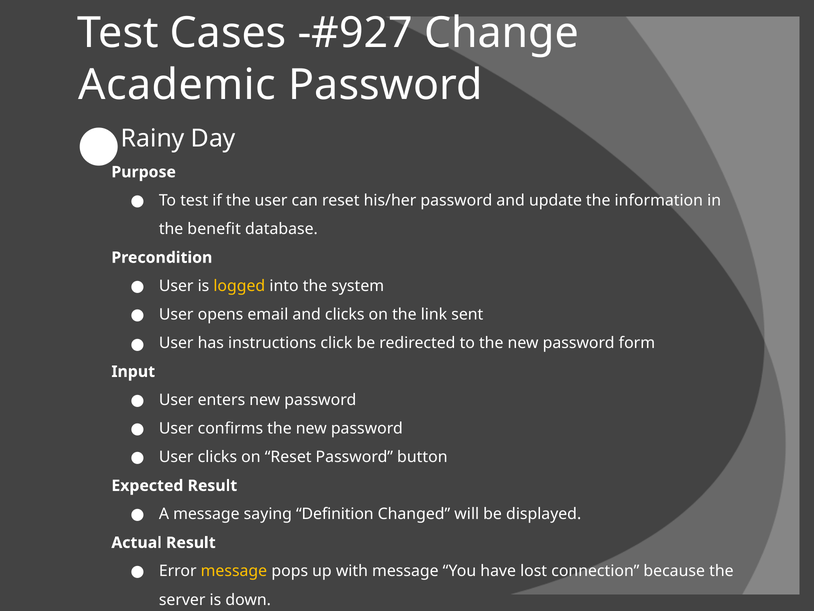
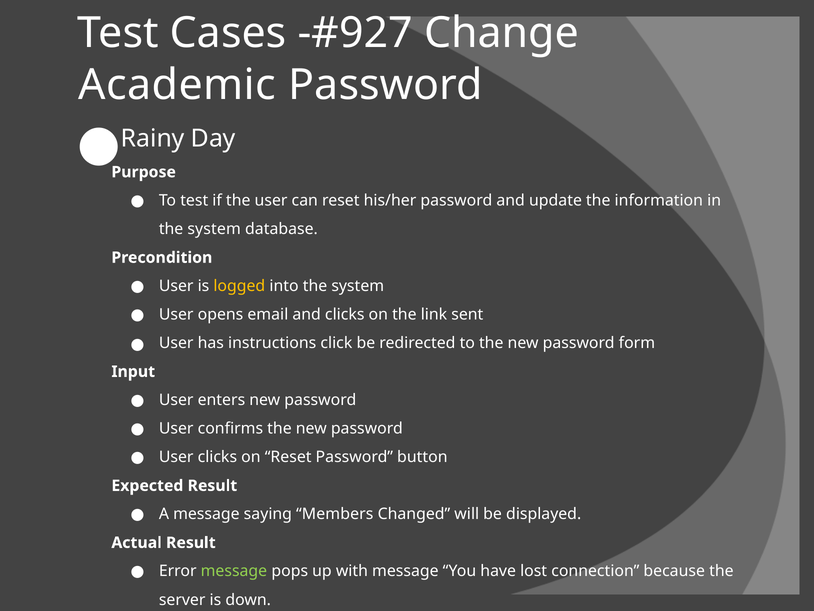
benefit at (214, 229): benefit -> system
Definition: Definition -> Members
message at (234, 571) colour: yellow -> light green
